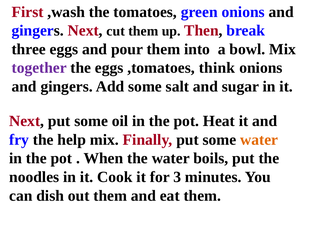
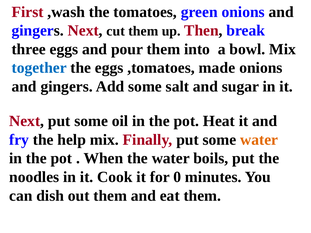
together colour: purple -> blue
think: think -> made
3: 3 -> 0
